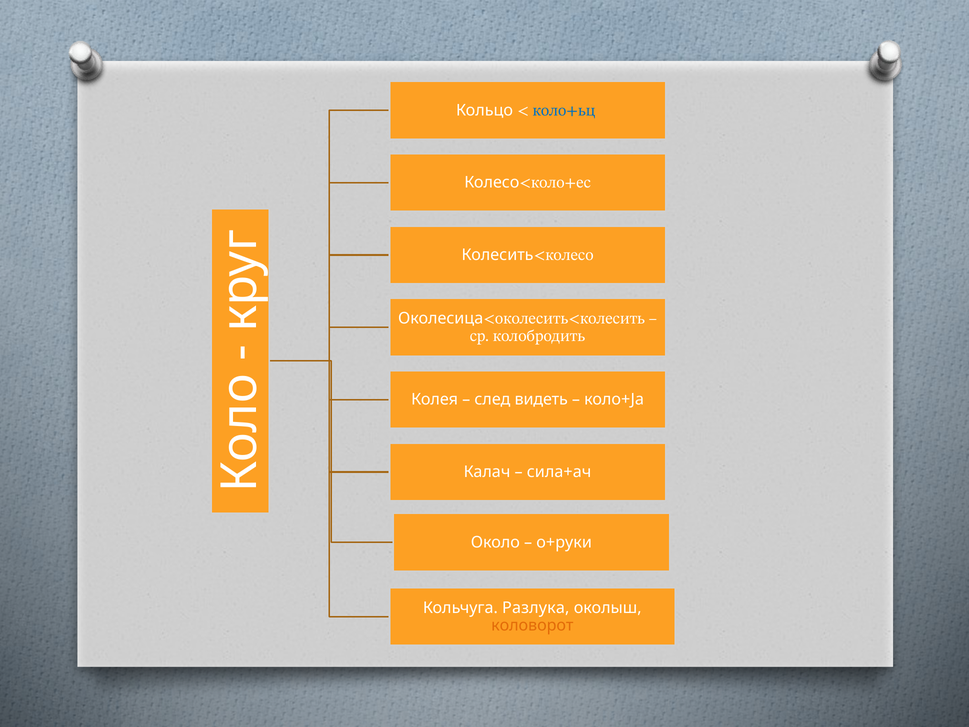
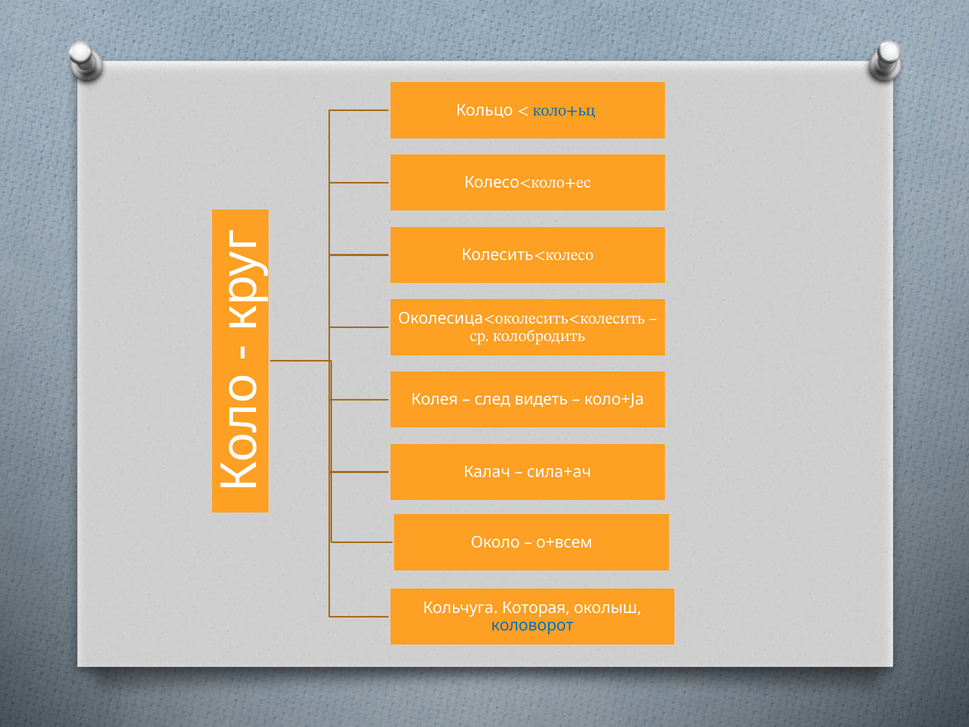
о+руки: о+руки -> о+всем
Разлука: Разлука -> Которая
коловорот colour: orange -> blue
